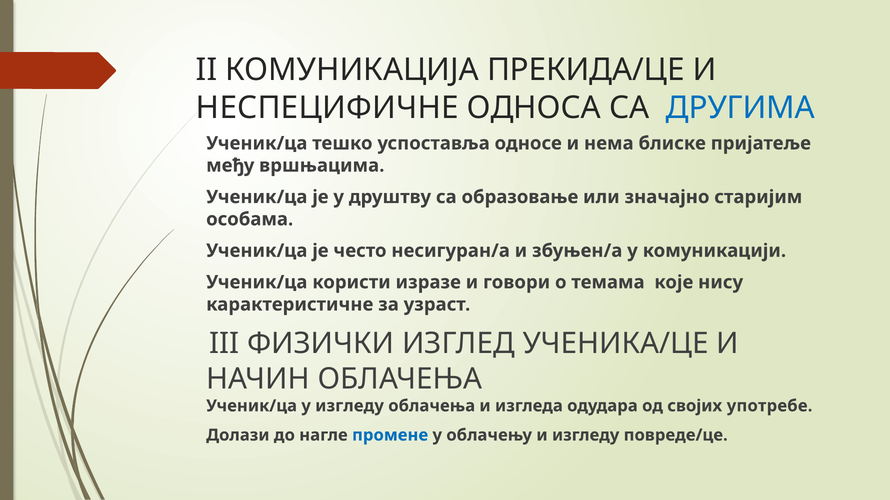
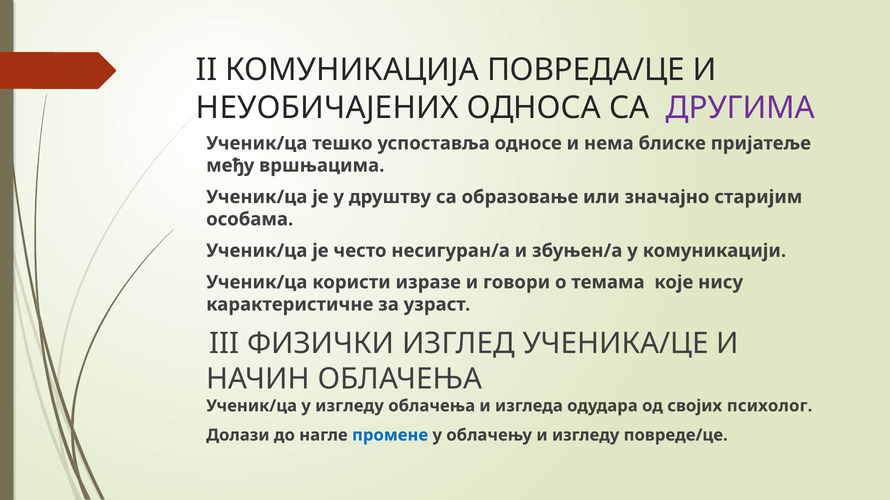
ПРЕКИДА/ЦЕ: ПРЕКИДА/ЦЕ -> ПОВРЕДА/ЦЕ
НЕСПЕЦИФИЧНЕ: НЕСПЕЦИФИЧНЕ -> НЕУОБИЧАЈЕНИХ
ДРУГИМА colour: blue -> purple
употребе: употребе -> психолог
